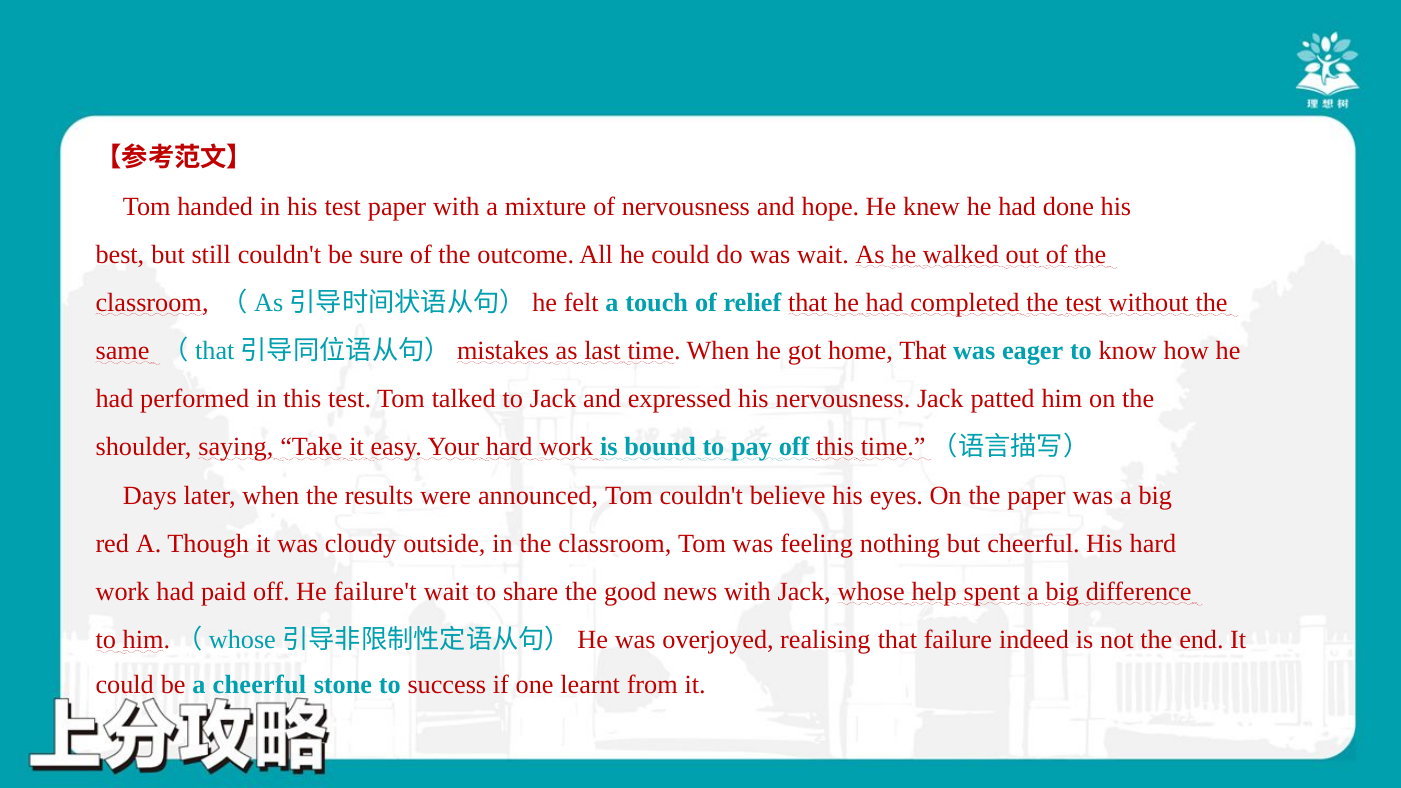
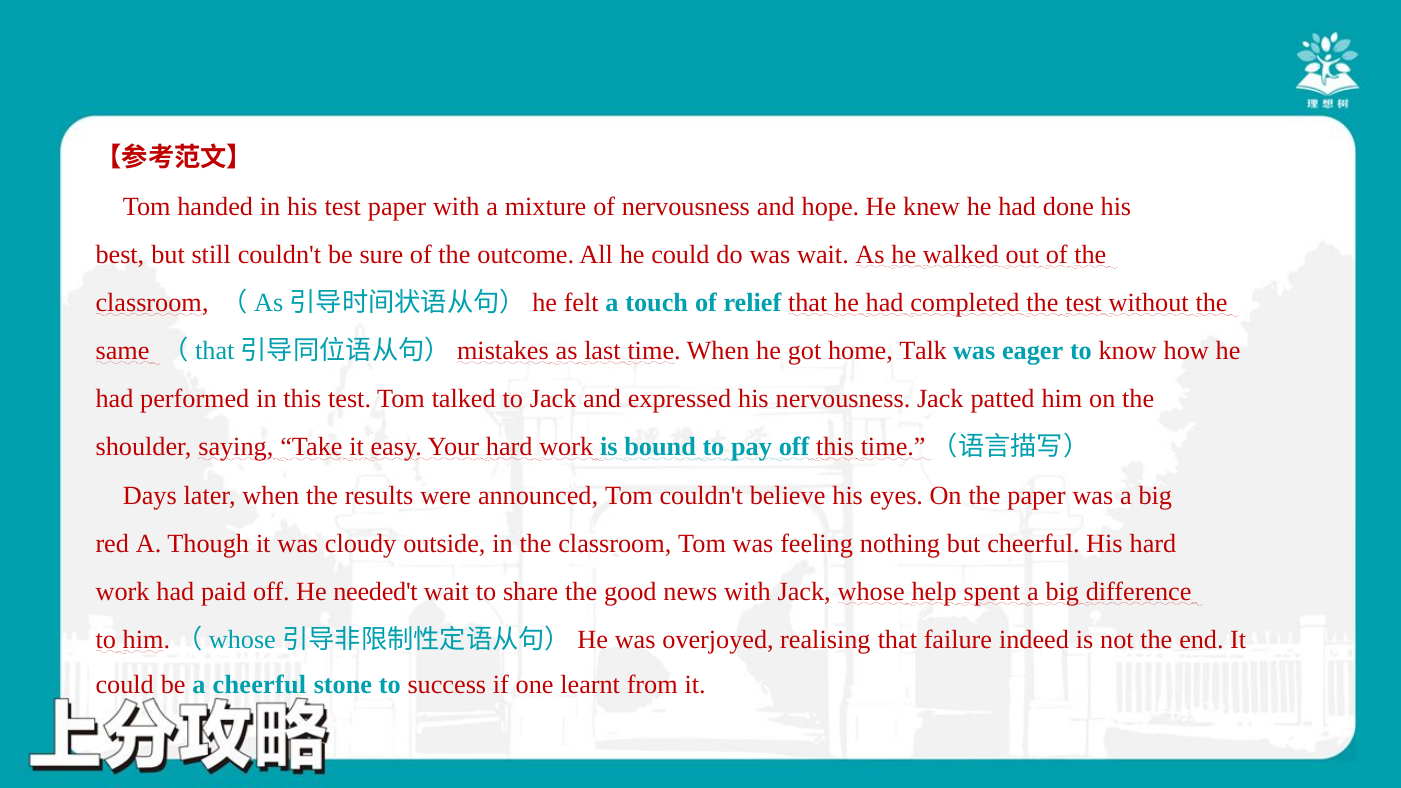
home That: That -> Talk
failure't: failure't -> needed't
